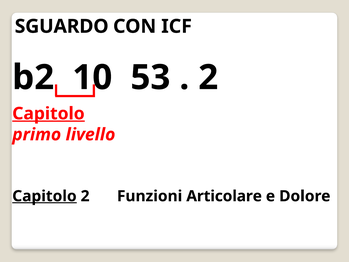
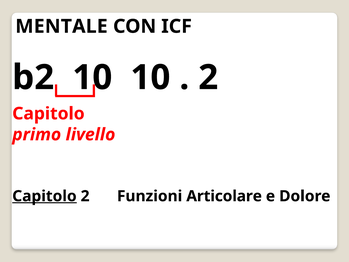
SGUARDO: SGUARDO -> MENTALE
53 at (150, 77): 53 -> 10
Capitolo at (48, 114) underline: present -> none
